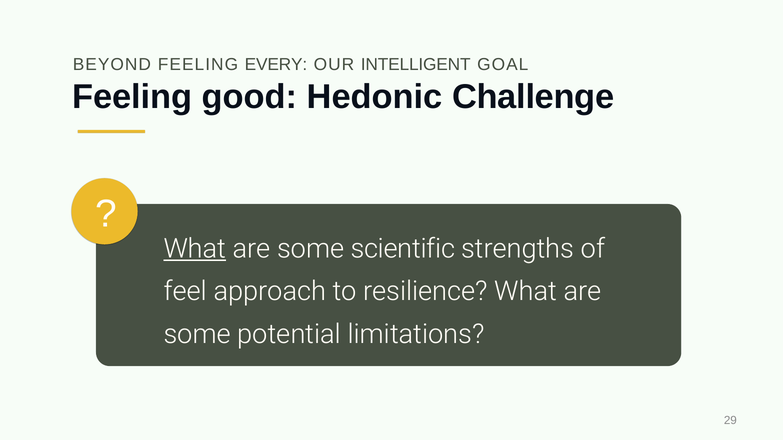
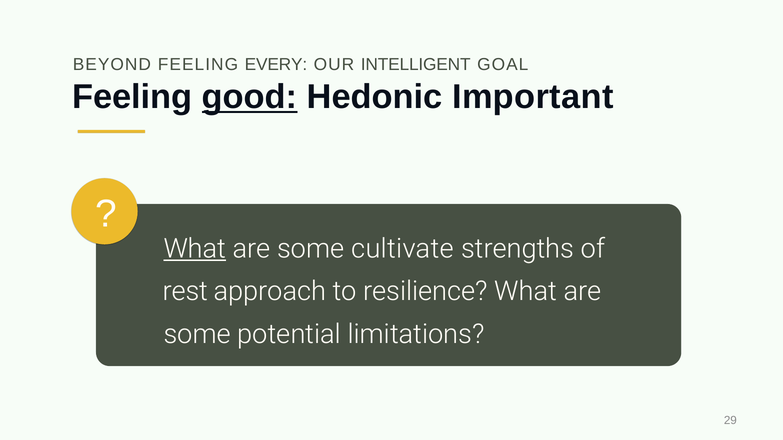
good underline: none -> present
Challenge: Challenge -> Important
scientific: scientific -> cultivate
feel: feel -> rest
